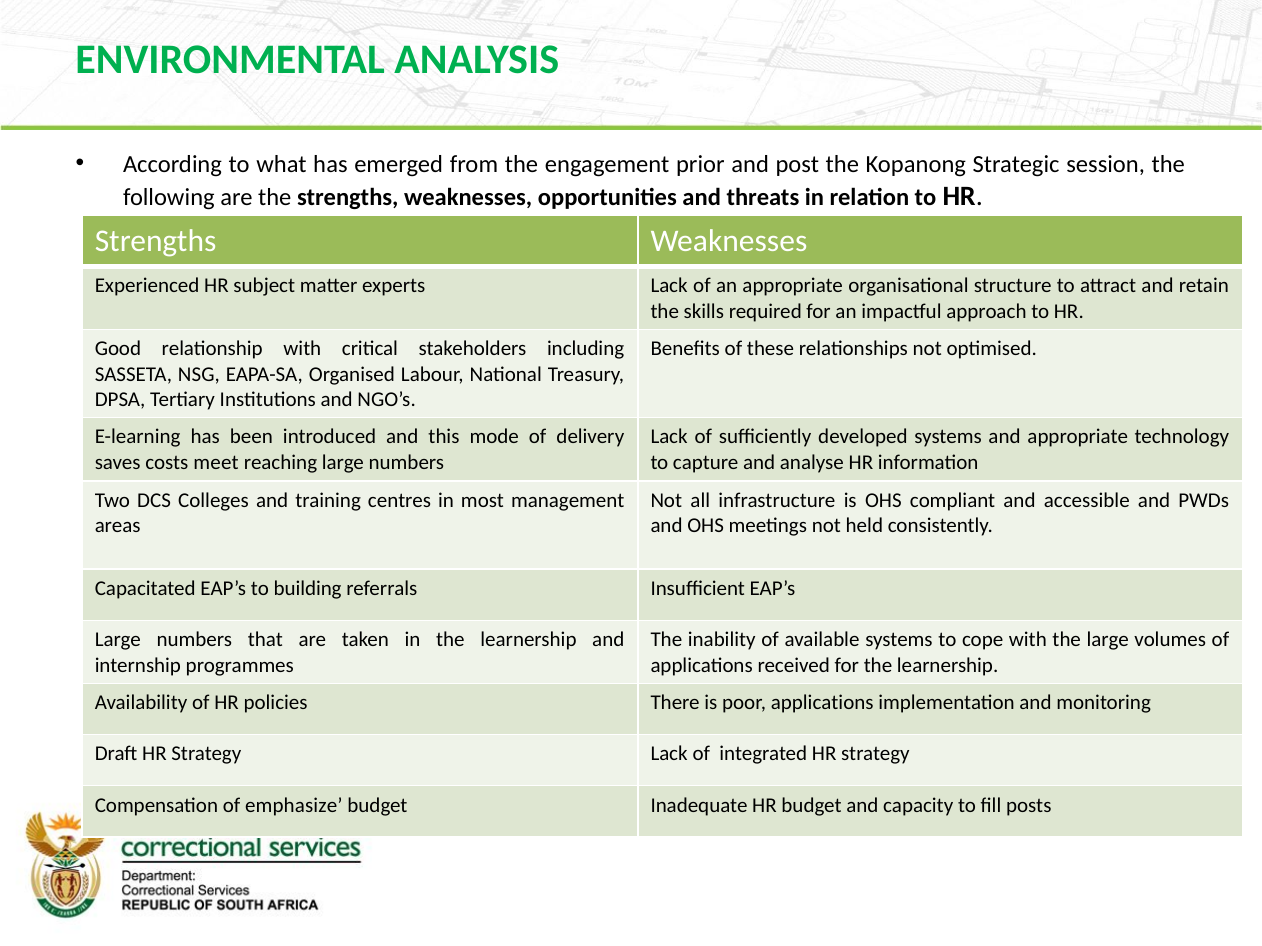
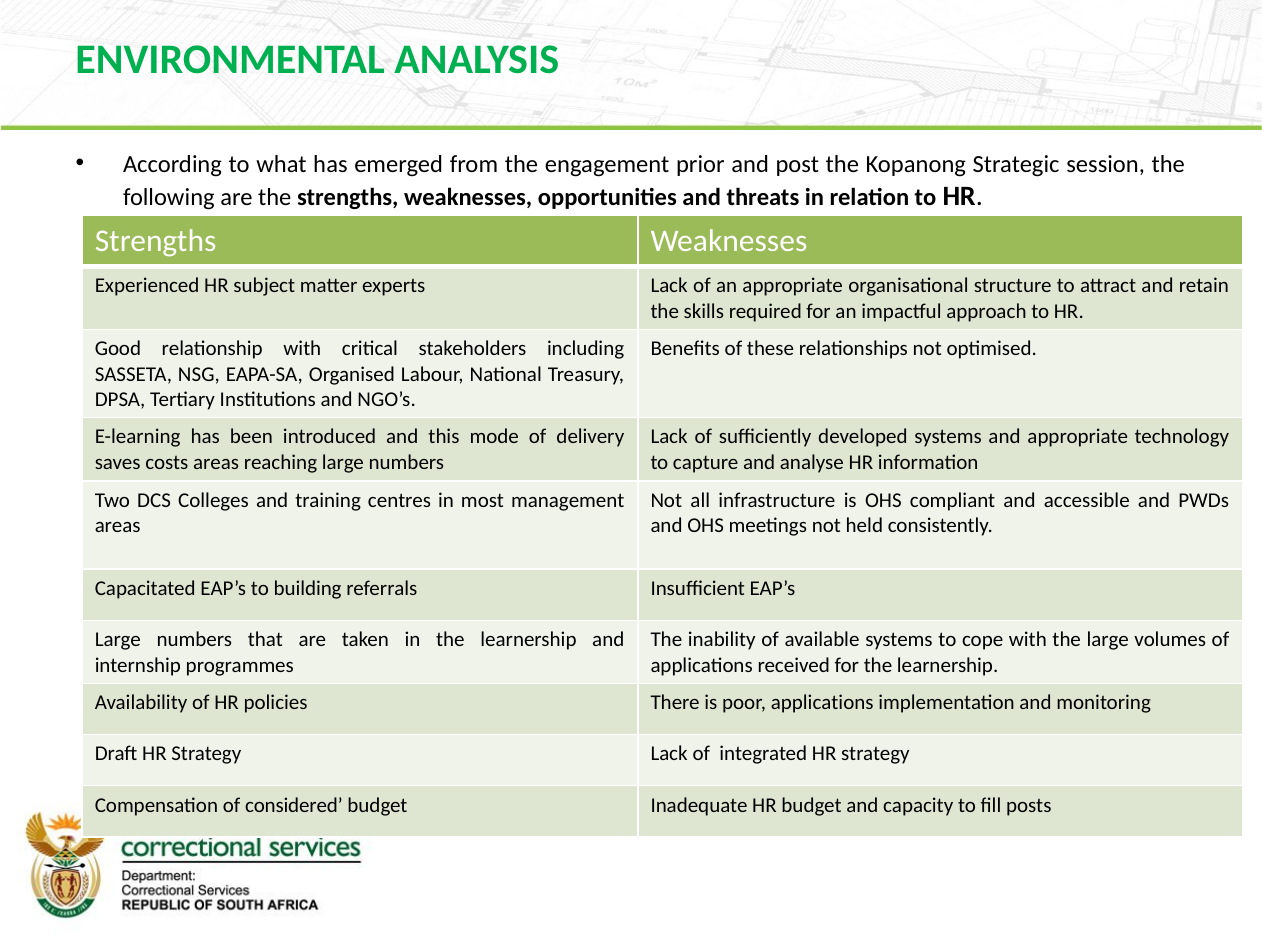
costs meet: meet -> areas
emphasize: emphasize -> considered
